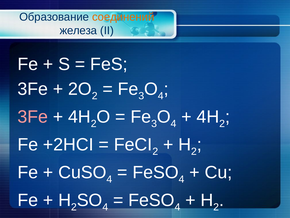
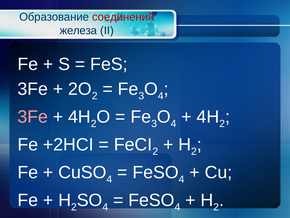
соединений colour: orange -> red
